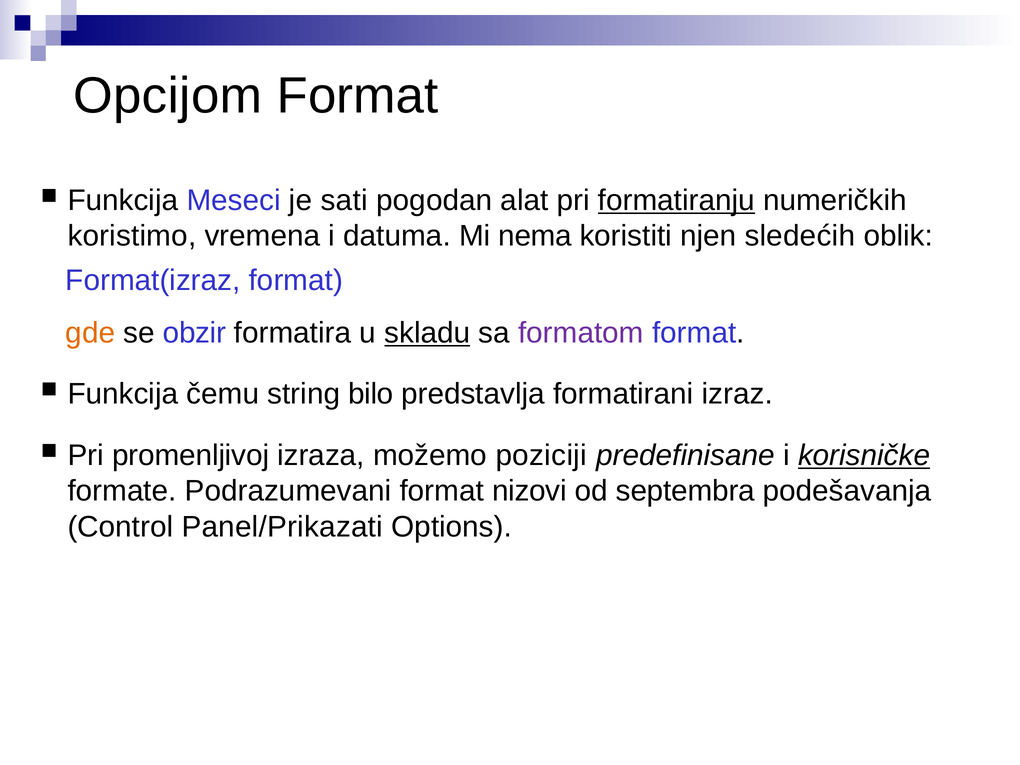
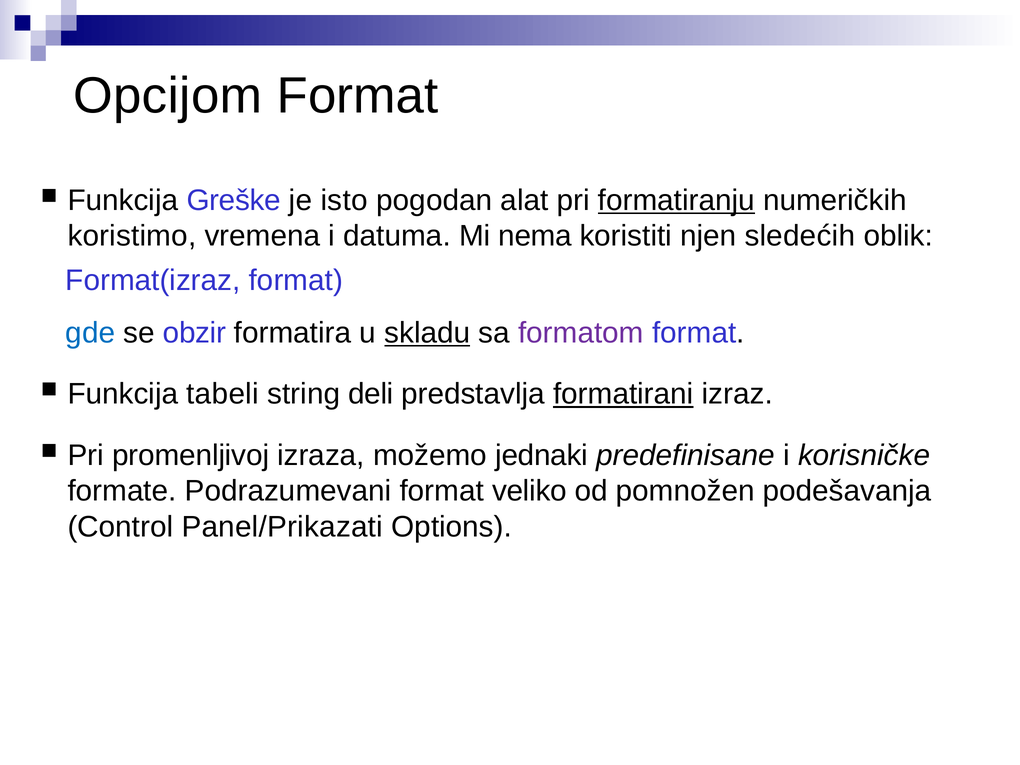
Meseci: Meseci -> Greške
sati: sati -> isto
gde colour: orange -> blue
čemu: čemu -> tabeli
bilo: bilo -> deli
formatirani underline: none -> present
poziciji: poziciji -> jednaki
korisničke underline: present -> none
nizovi: nizovi -> veliko
septembra: septembra -> pomnožen
